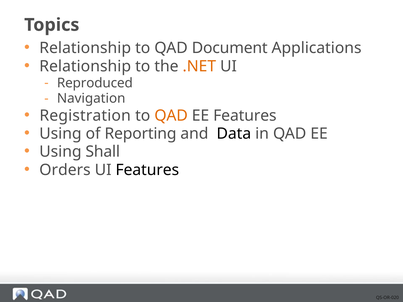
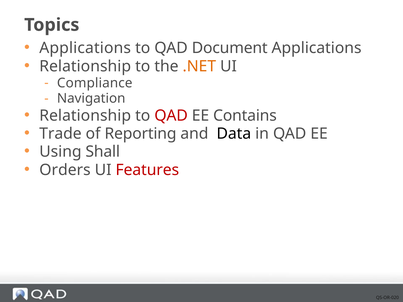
Relationship at (85, 48): Relationship -> Applications
Reproduced: Reproduced -> Compliance
Registration at (85, 116): Registration -> Relationship
QAD at (171, 116) colour: orange -> red
EE Features: Features -> Contains
Using at (60, 134): Using -> Trade
Features at (147, 170) colour: black -> red
